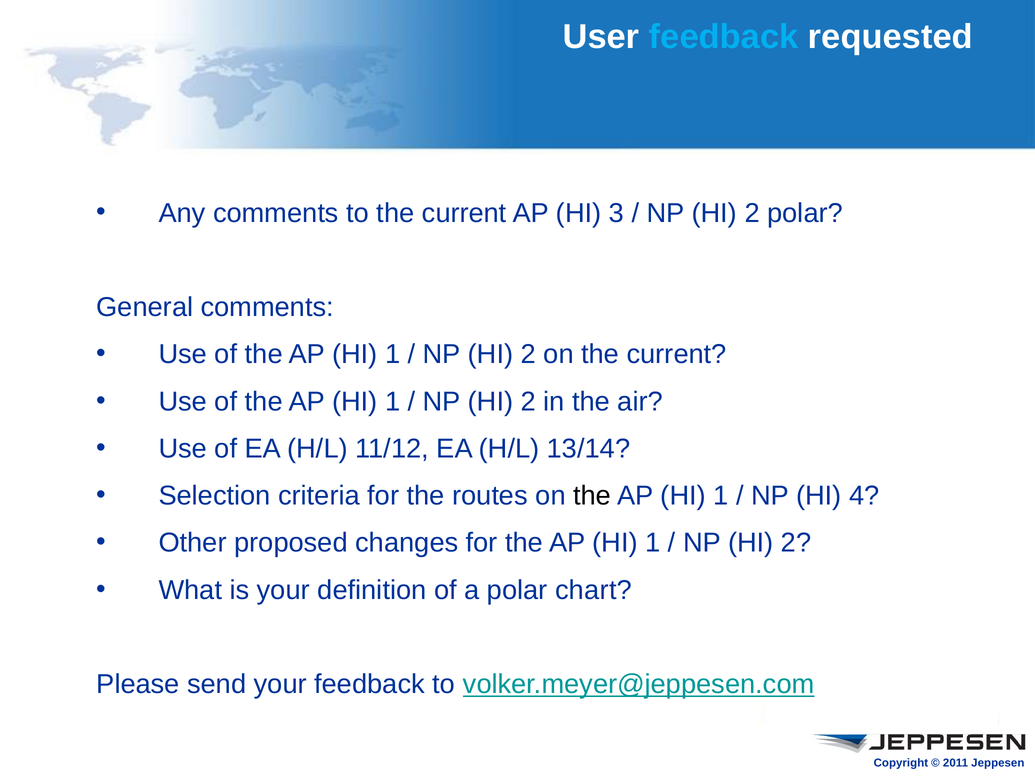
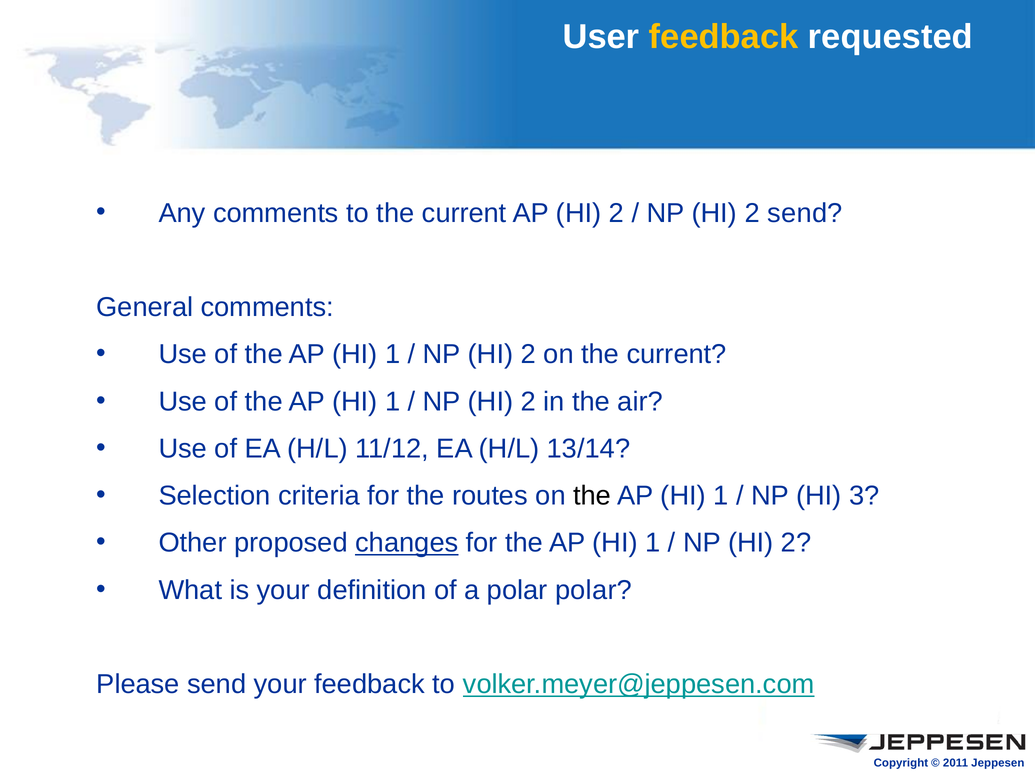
feedback at (724, 37) colour: light blue -> yellow
AP HI 3: 3 -> 2
2 polar: polar -> send
4: 4 -> 3
changes underline: none -> present
polar chart: chart -> polar
